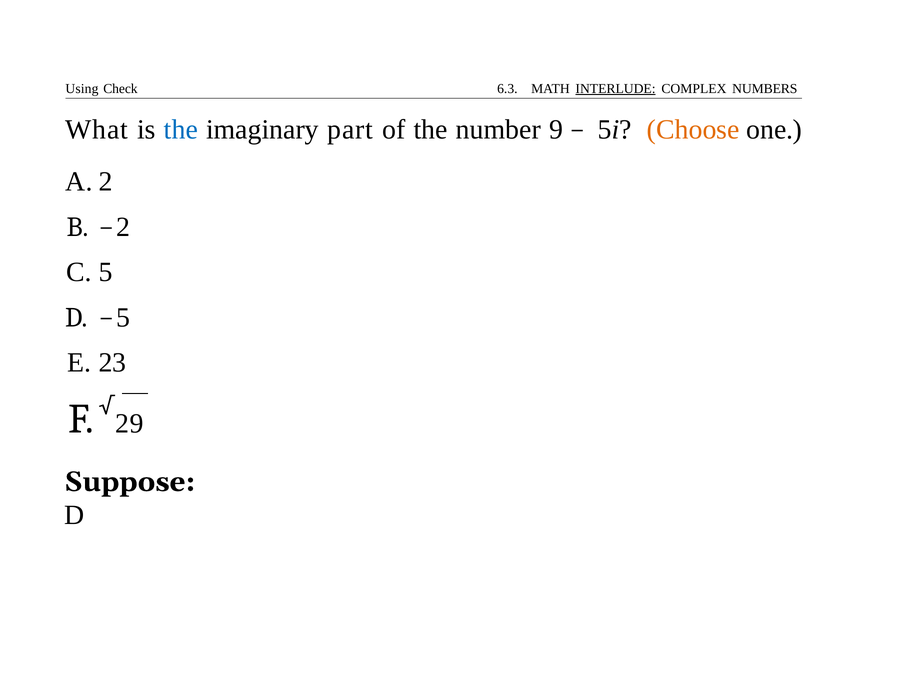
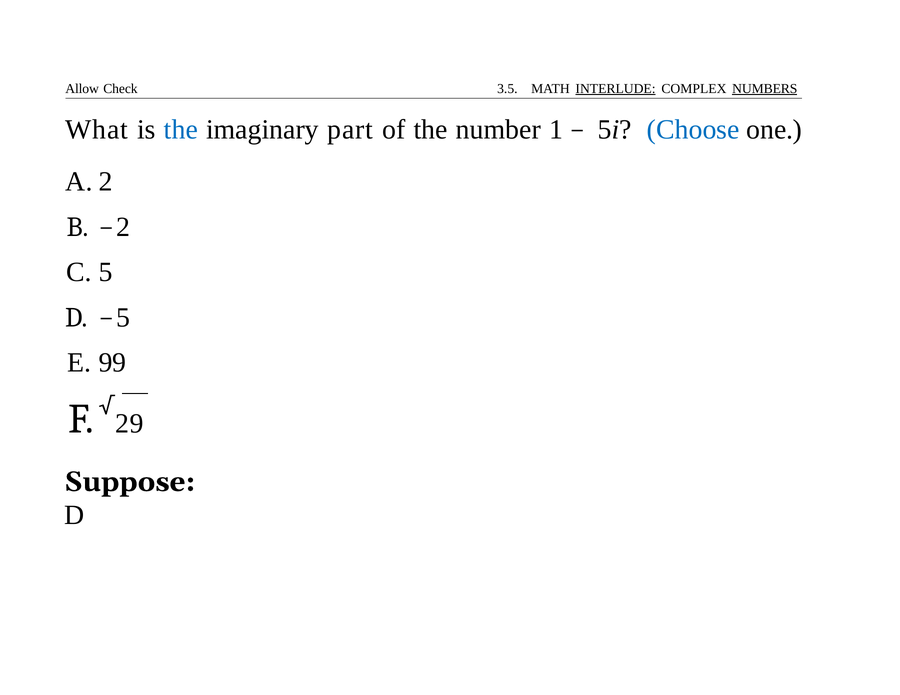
Using: Using -> Allow
6.3: 6.3 -> 3.5
NUMBERS underline: none -> present
9: 9 -> 1
Choose colour: orange -> blue
23: 23 -> 99
